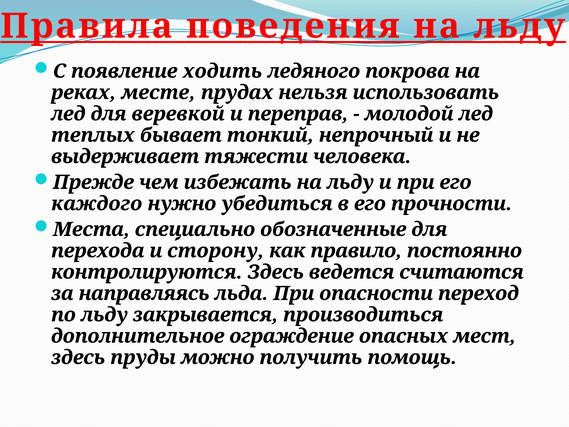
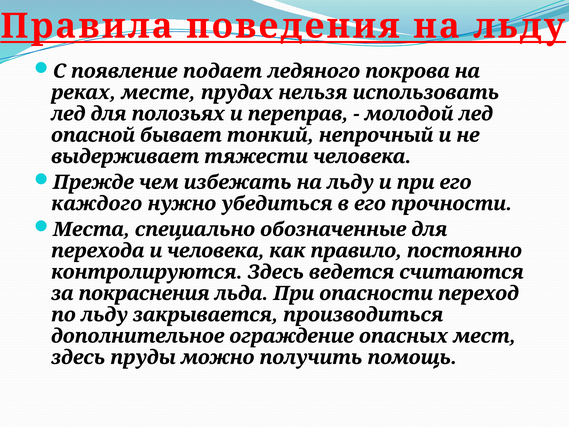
ходить: ходить -> подает
веревкой: веревкой -> полозьях
теплых: теплых -> опасной
и сторону: сторону -> человека
направляясь: направляясь -> покраснения
